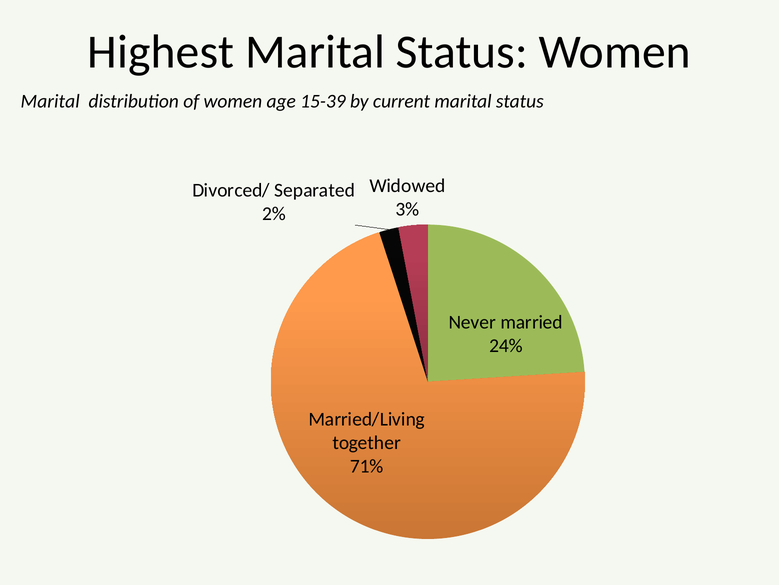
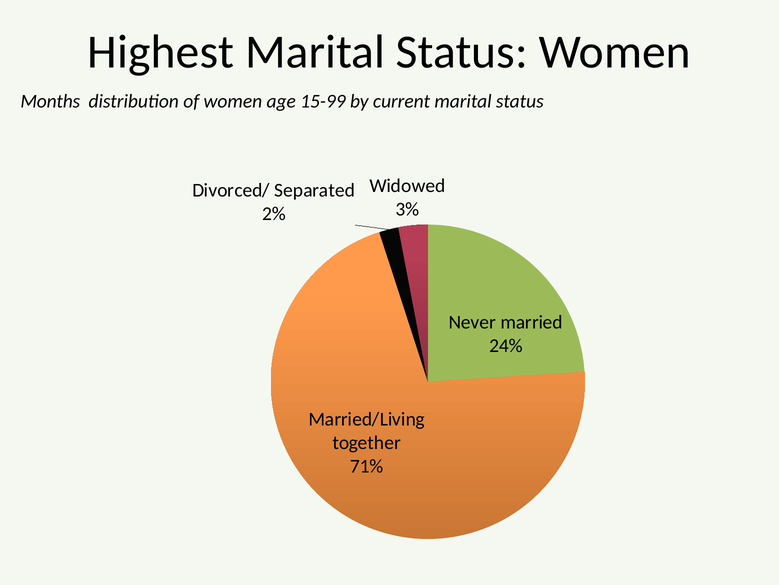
Marital at (50, 101): Marital -> Months
15-39: 15-39 -> 15-99
